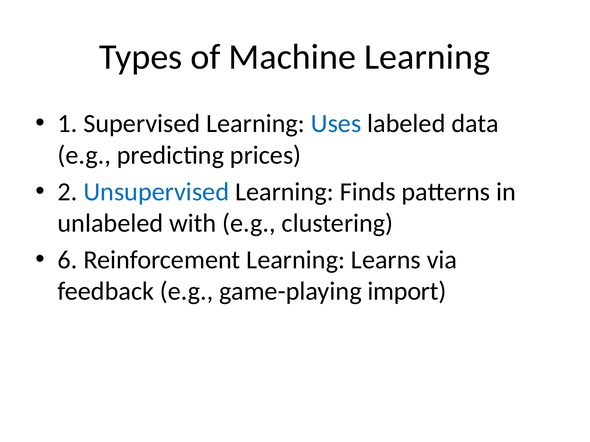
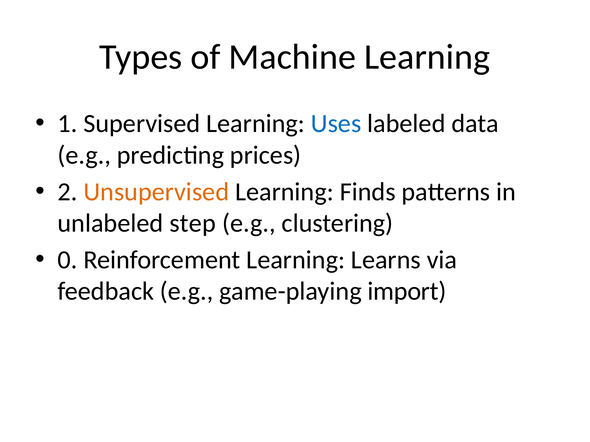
Unsupervised colour: blue -> orange
with: with -> step
6: 6 -> 0
